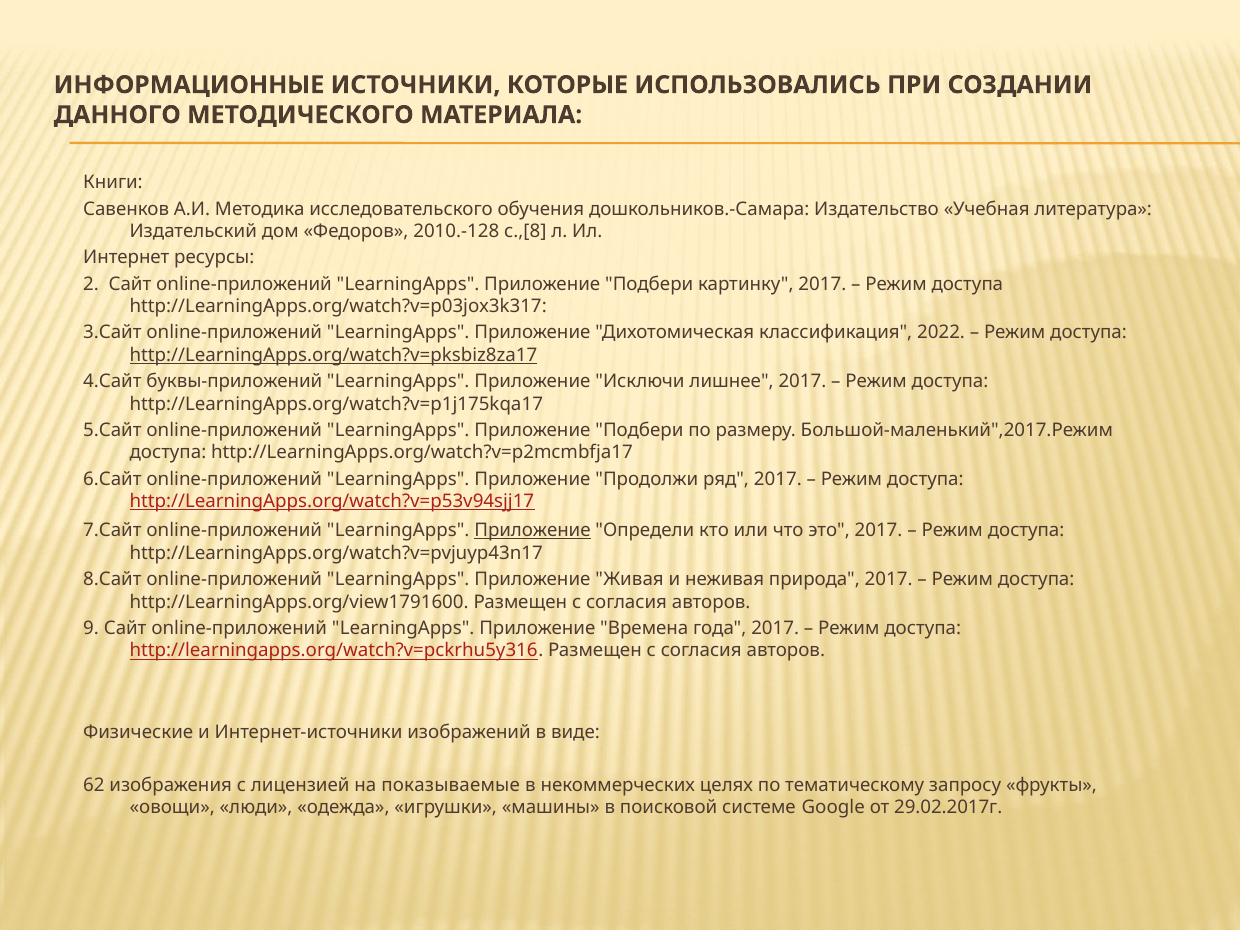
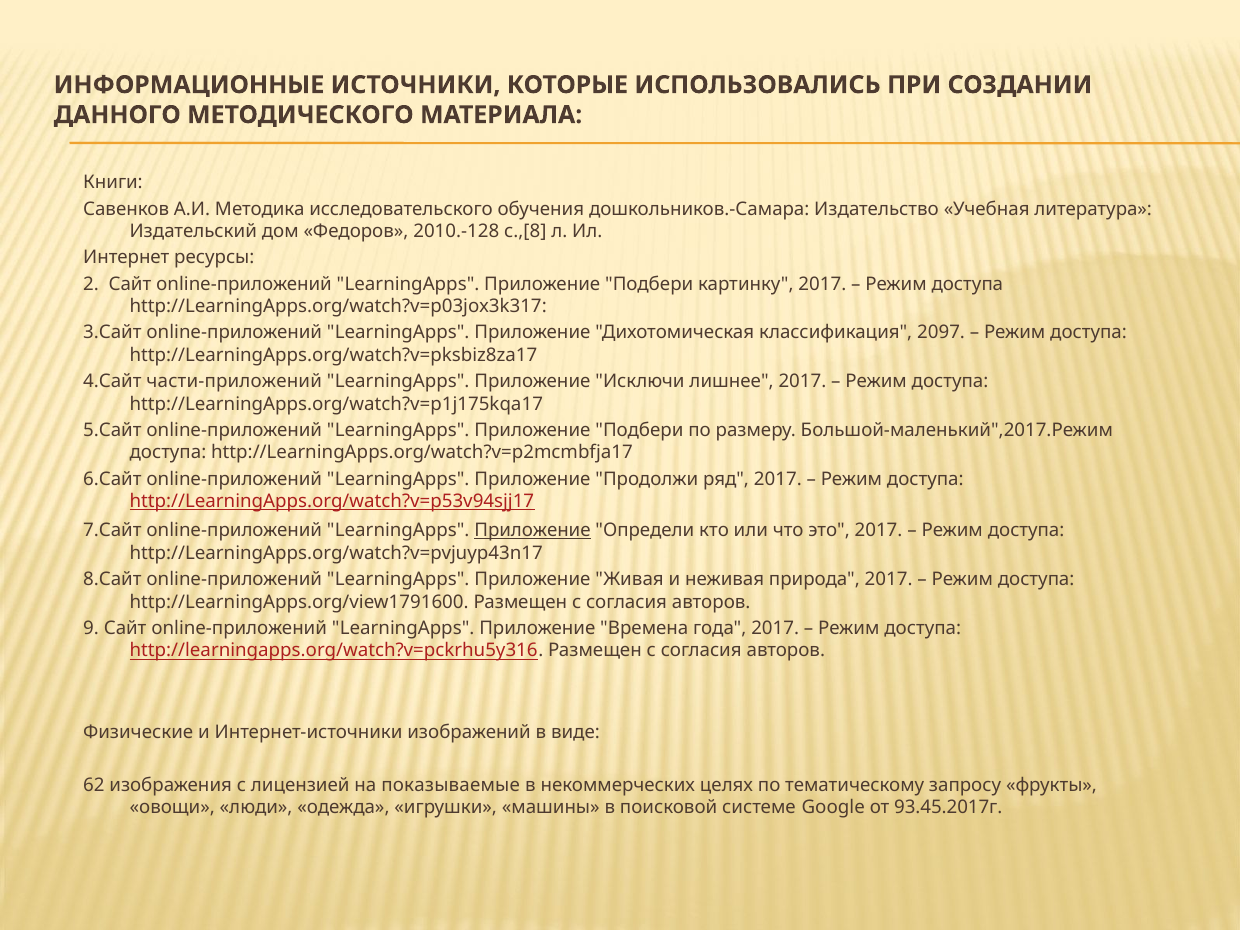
2022: 2022 -> 2097
http://LearningApps.org/watch?v=pksbiz8za17 underline: present -> none
буквы-приложений: буквы-приложений -> части-приложений
29.02.2017г: 29.02.2017г -> 93.45.2017г
